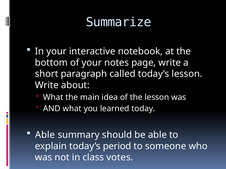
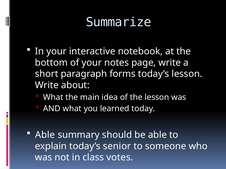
called: called -> forms
period: period -> senior
